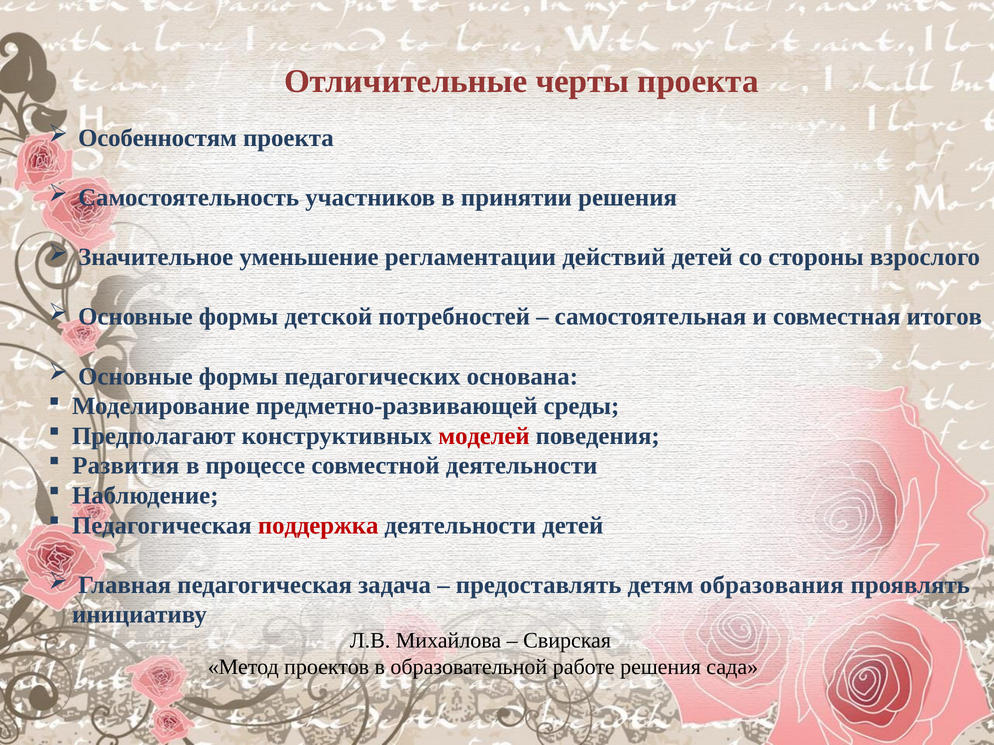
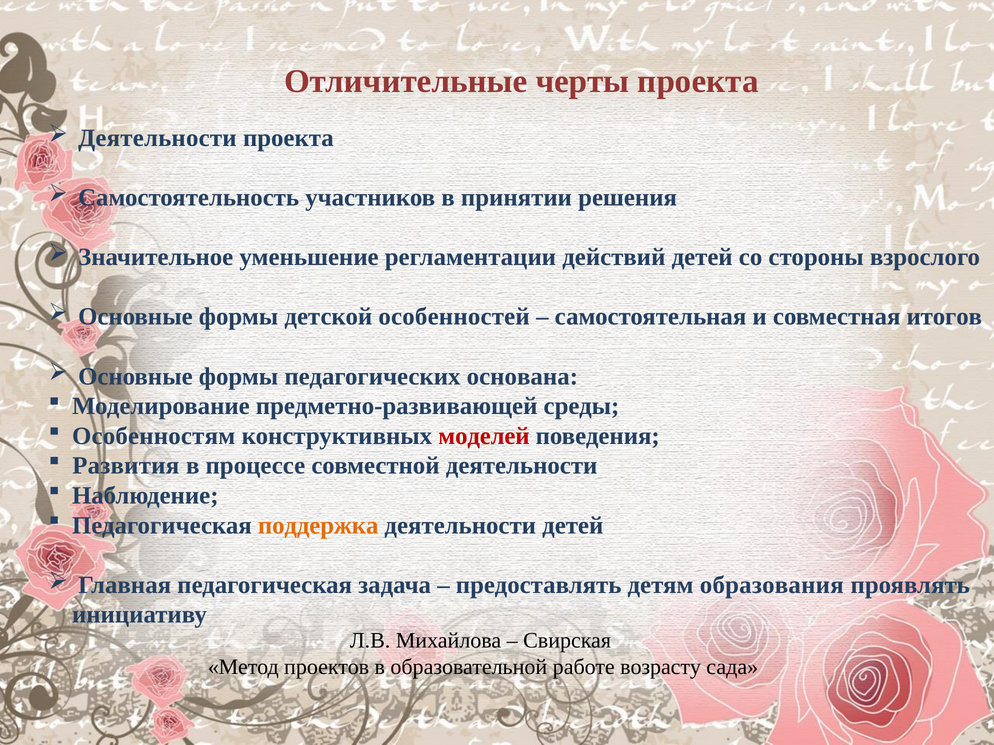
Особенностям at (158, 138): Особенностям -> Деятельности
потребностей: потребностей -> особенностей
Предполагают: Предполагают -> Особенностям
поддержка colour: red -> orange
работе решения: решения -> возрасту
